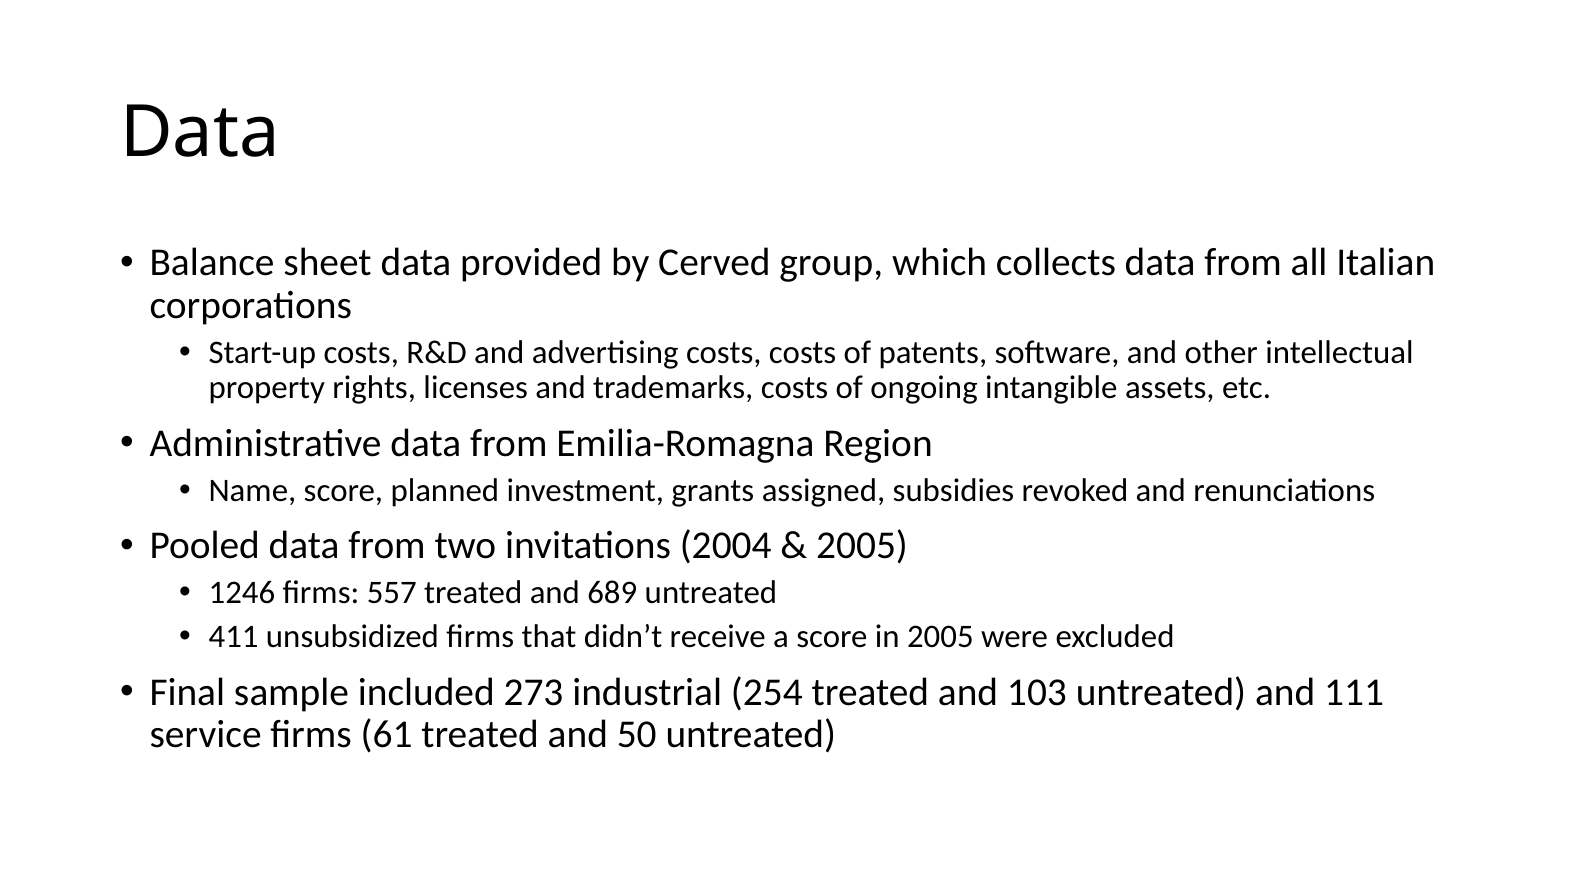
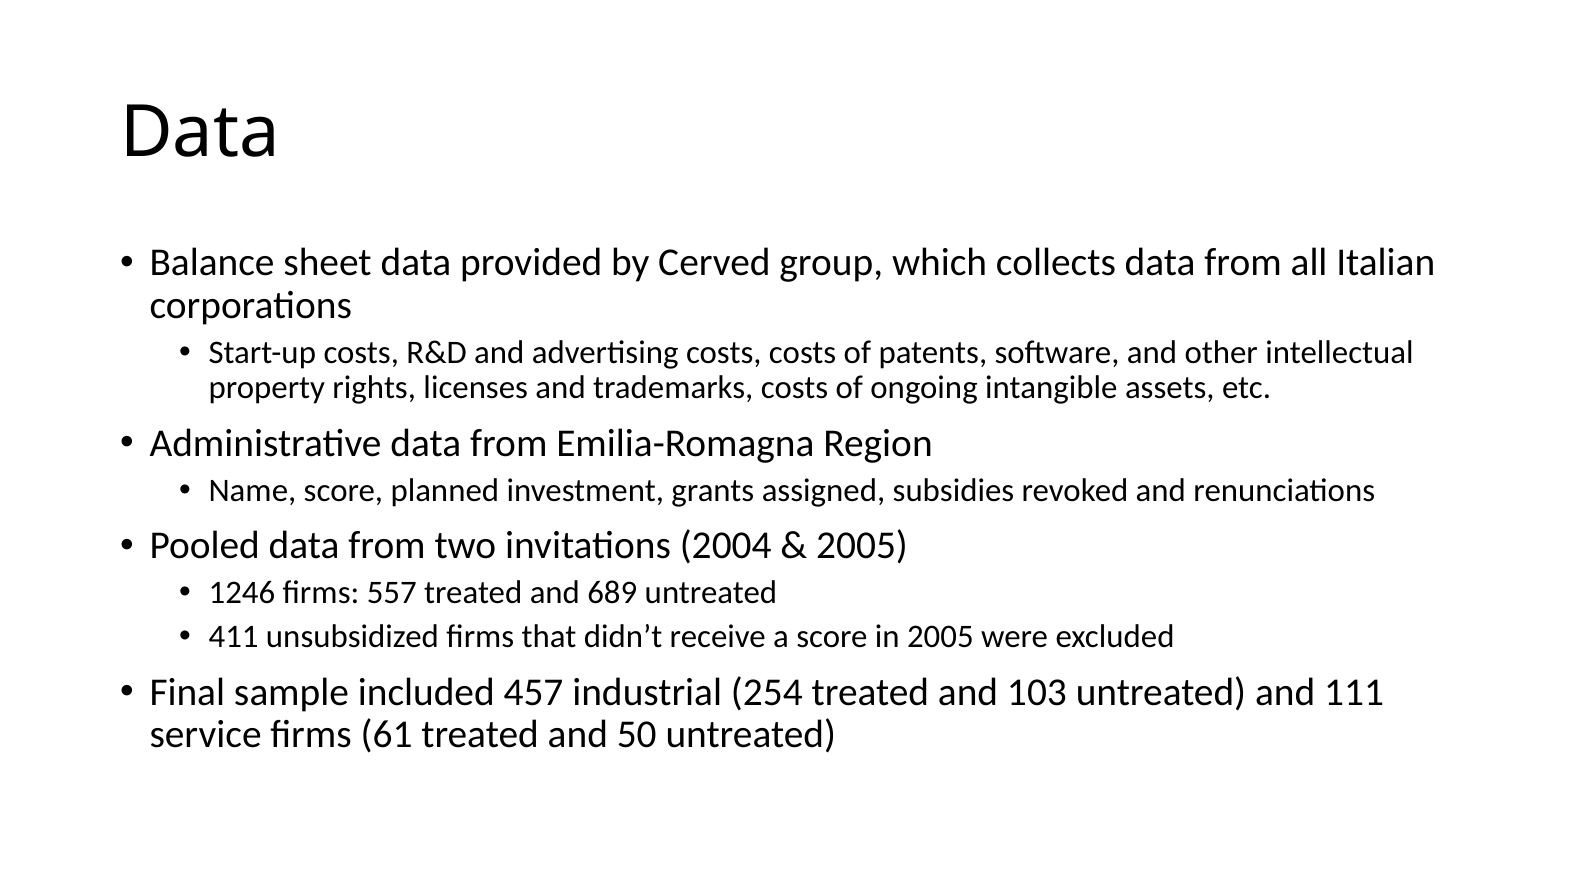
273: 273 -> 457
